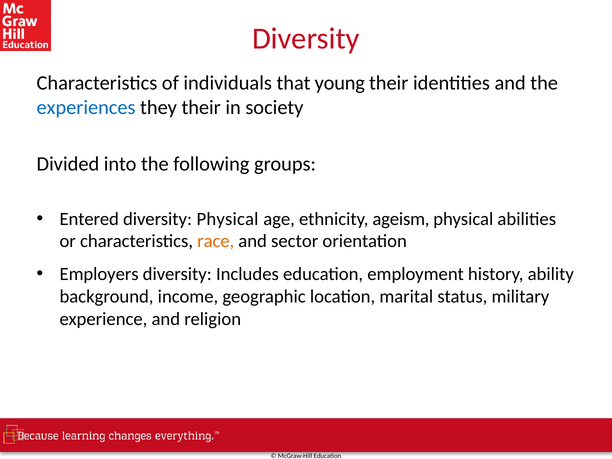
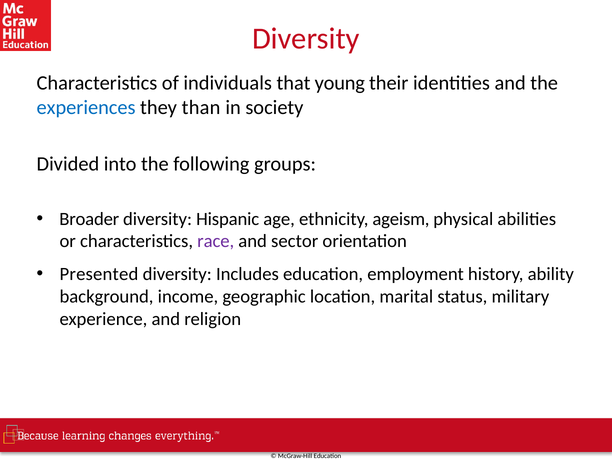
they their: their -> than
Entered: Entered -> Broader
diversity Physical: Physical -> Hispanic
race colour: orange -> purple
Employers: Employers -> Presented
